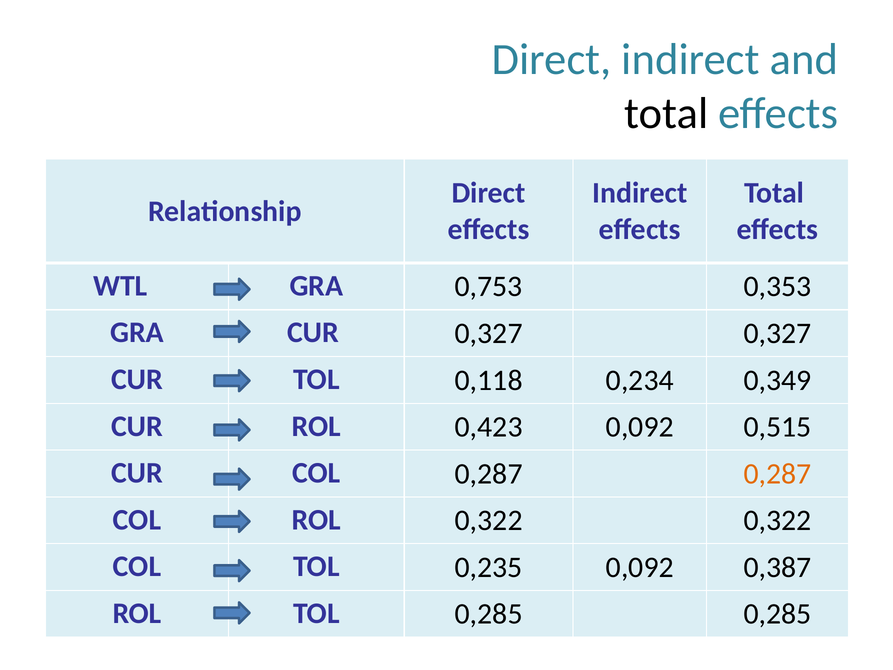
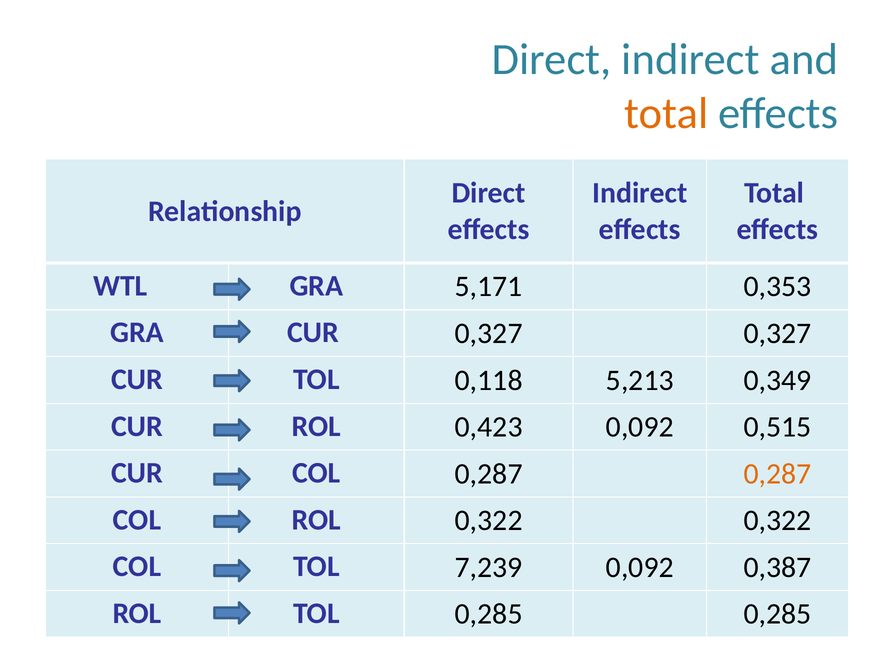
total at (666, 113) colour: black -> orange
0,753: 0,753 -> 5,171
0,234: 0,234 -> 5,213
0,235: 0,235 -> 7,239
